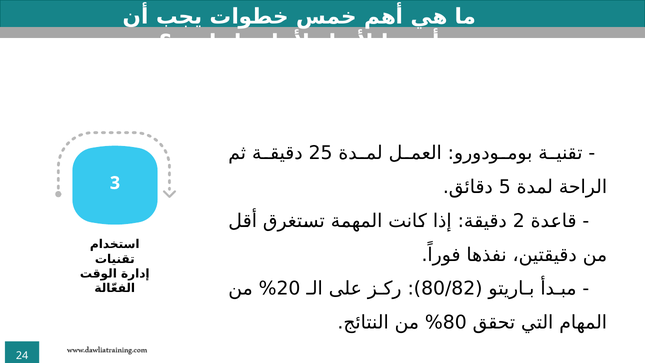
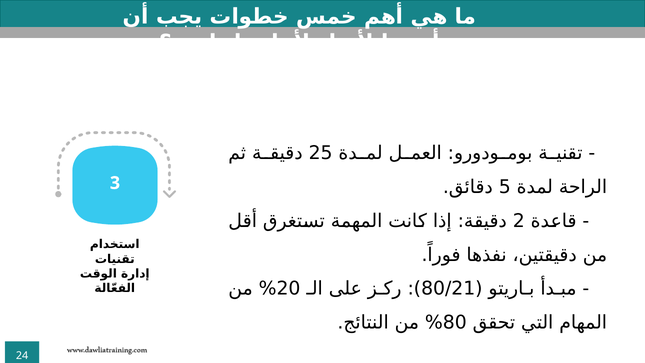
80/82: 80/82 -> 80/21
